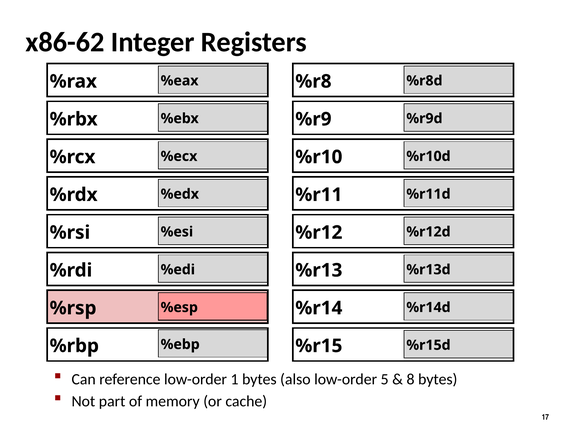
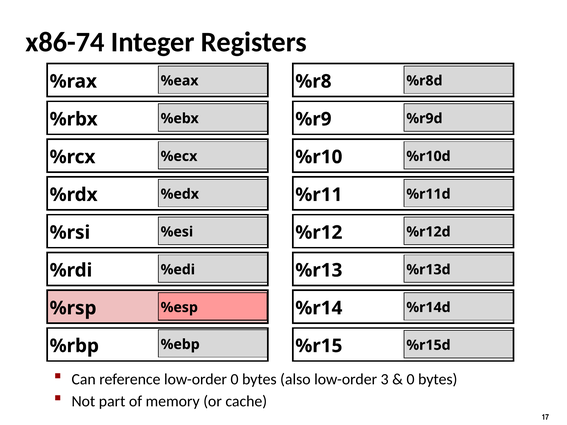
x86-62: x86-62 -> x86-74
low-order 1: 1 -> 0
5: 5 -> 3
8 at (411, 379): 8 -> 0
